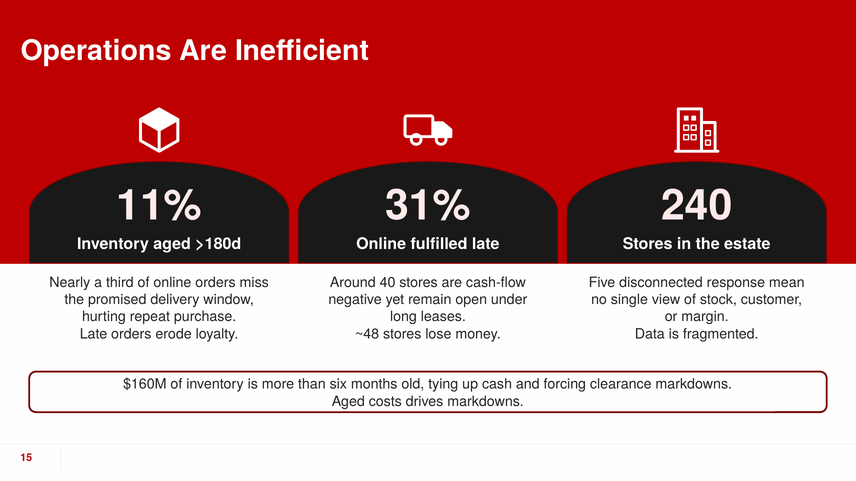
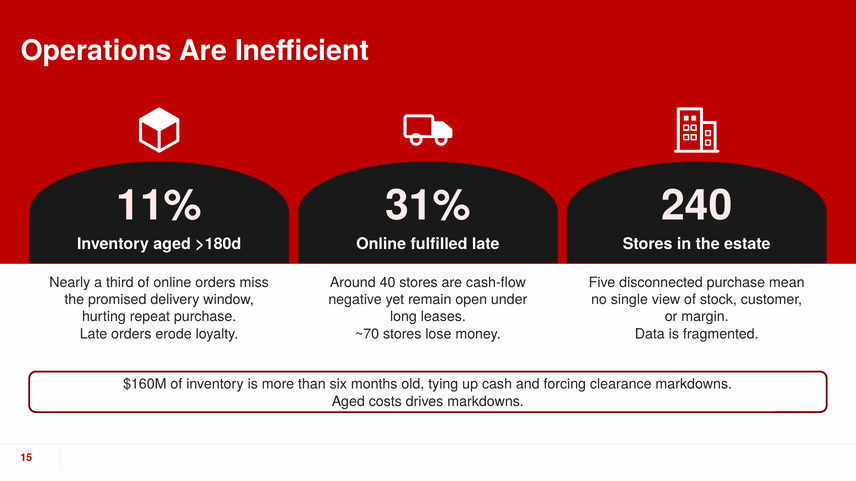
disconnected response: response -> purchase
~48: ~48 -> ~70
